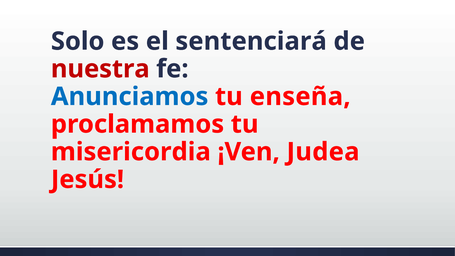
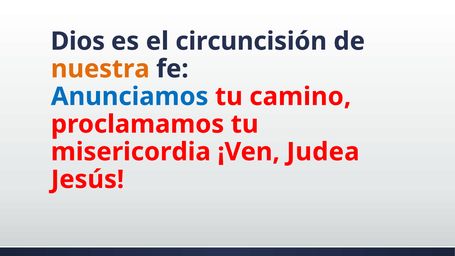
Solo: Solo -> Dios
sentenciará: sentenciará -> circuncisión
nuestra colour: red -> orange
enseña: enseña -> camino
